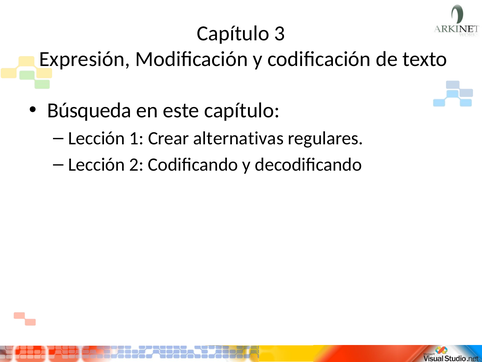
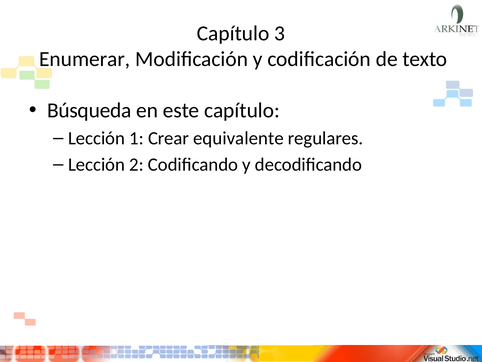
Expresión: Expresión -> Enumerar
alternativas: alternativas -> equivalente
